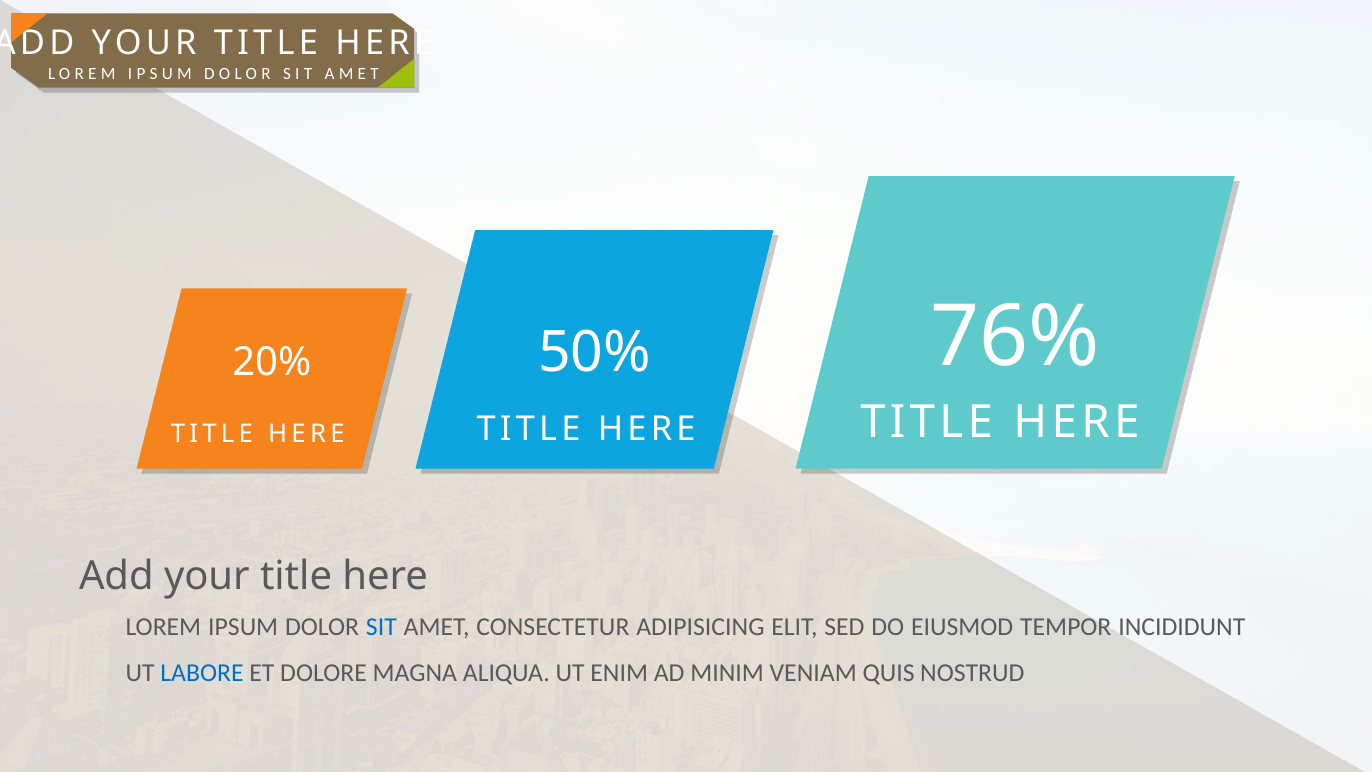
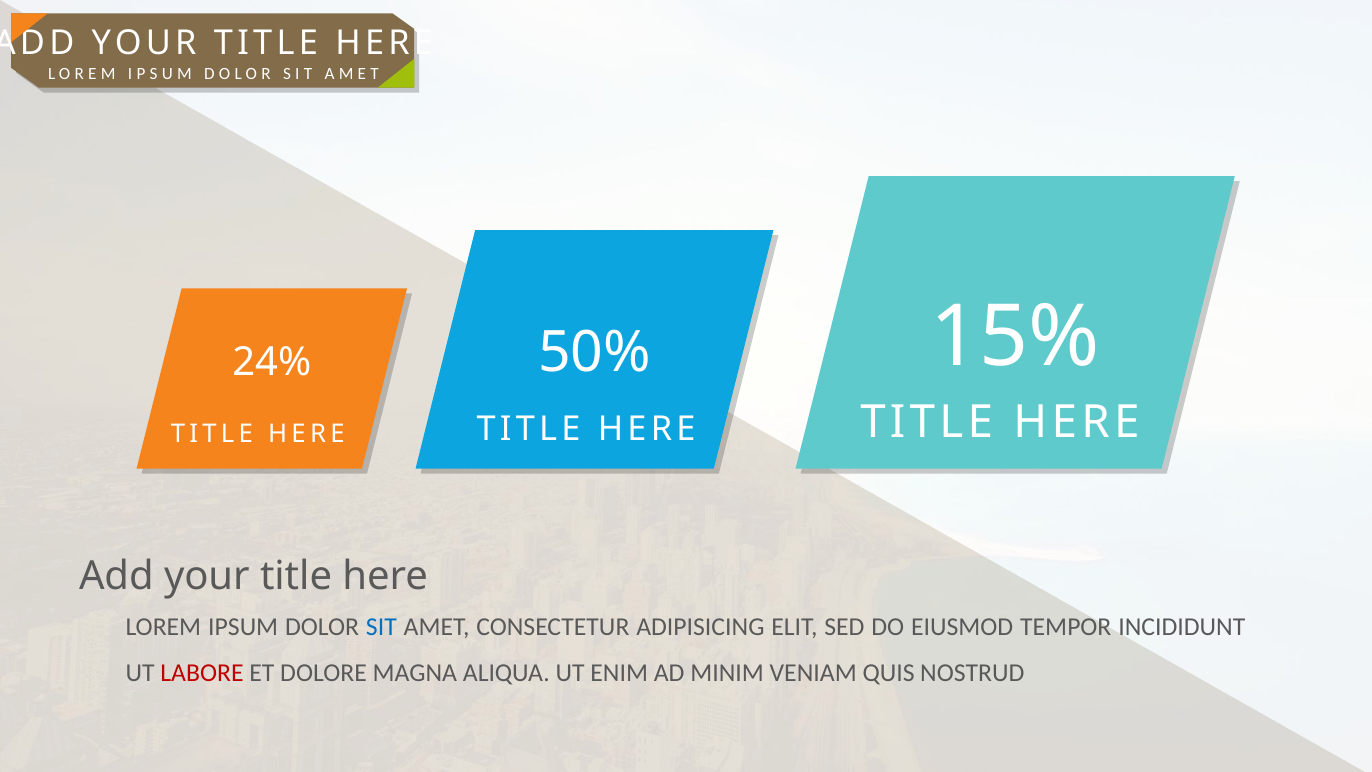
76%: 76% -> 15%
20%: 20% -> 24%
LABORE colour: blue -> red
